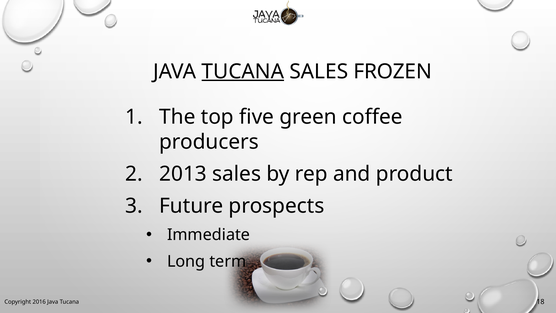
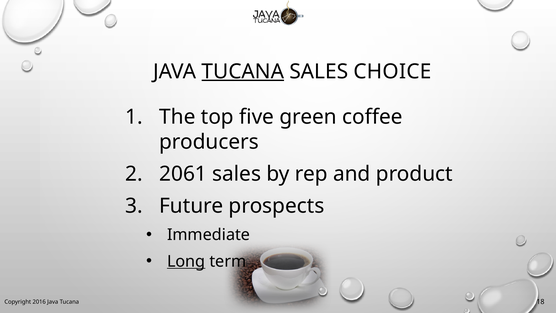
FROZEN: FROZEN -> CHOICE
2013: 2013 -> 2061
Long underline: none -> present
